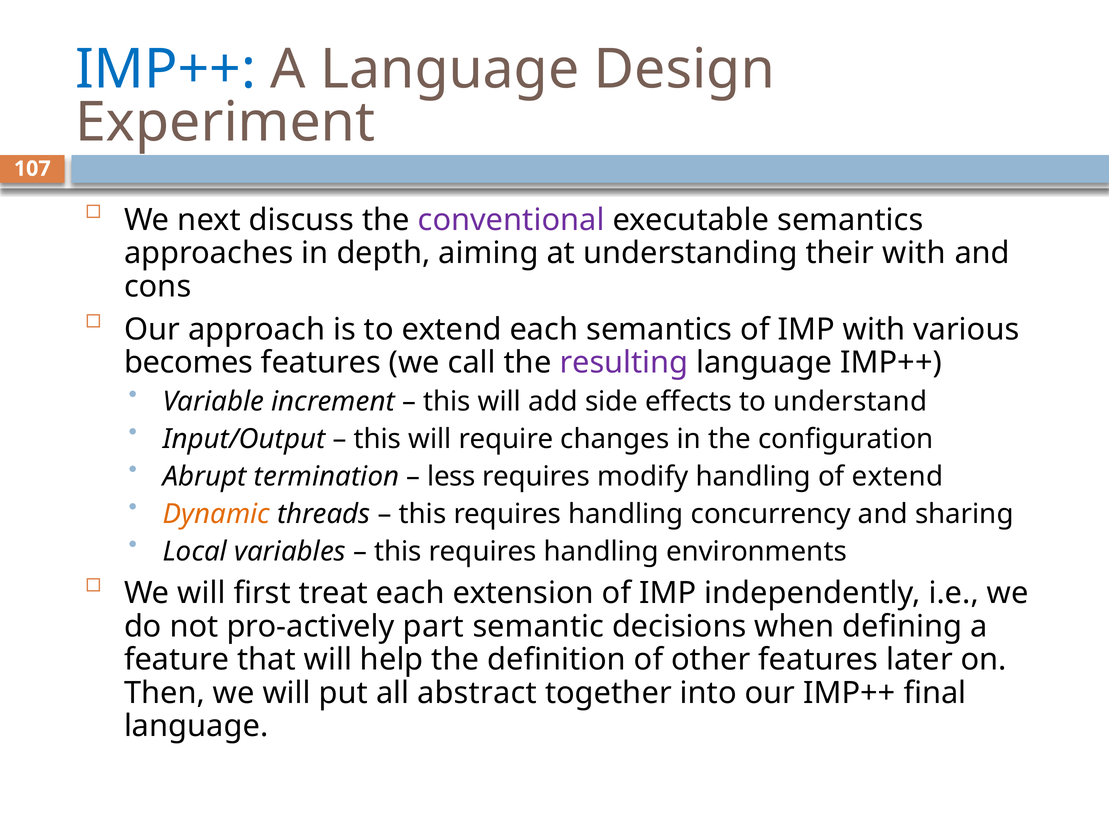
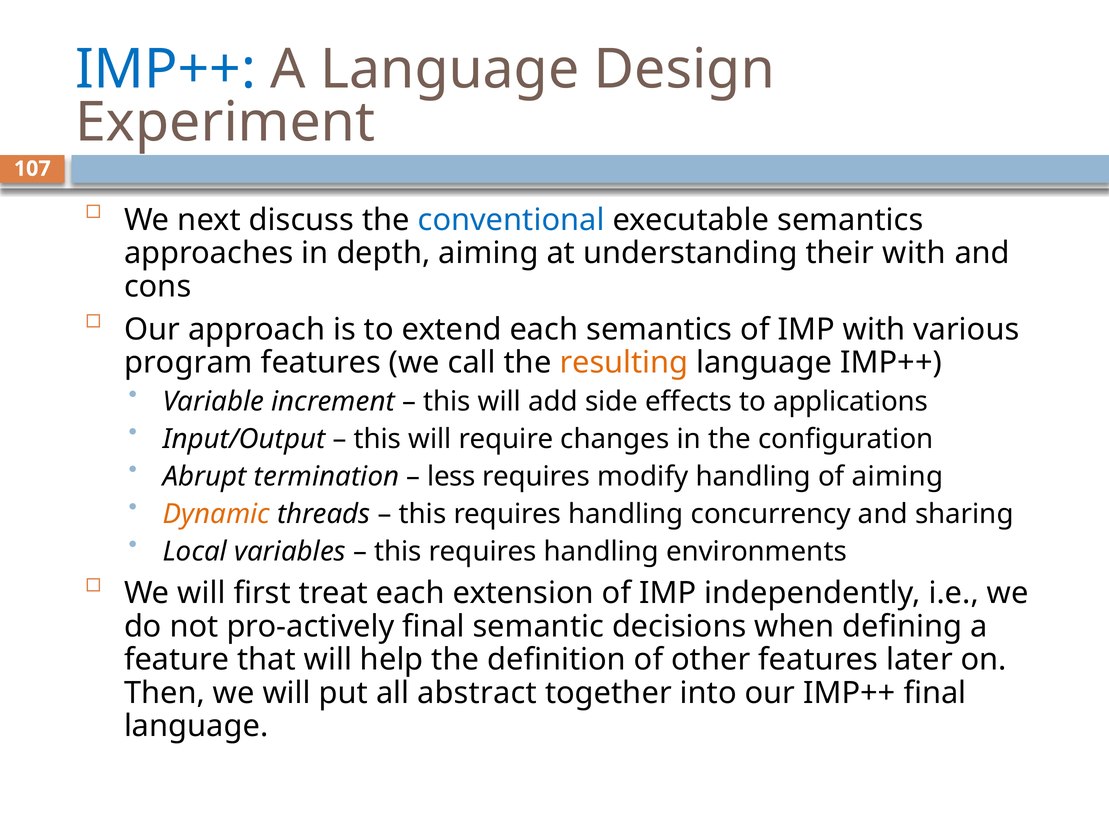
conventional colour: purple -> blue
becomes: becomes -> program
resulting colour: purple -> orange
understand: understand -> applications
of extend: extend -> aiming
pro-actively part: part -> final
